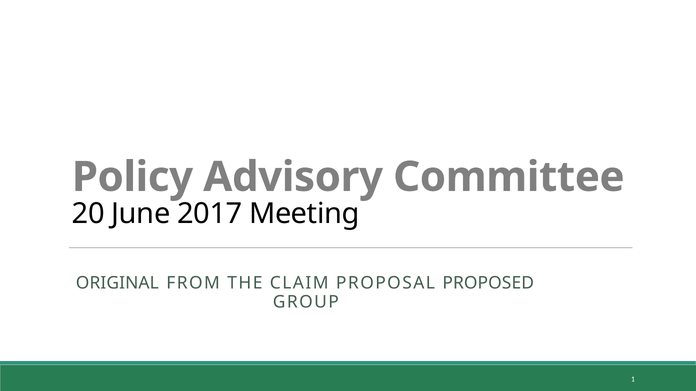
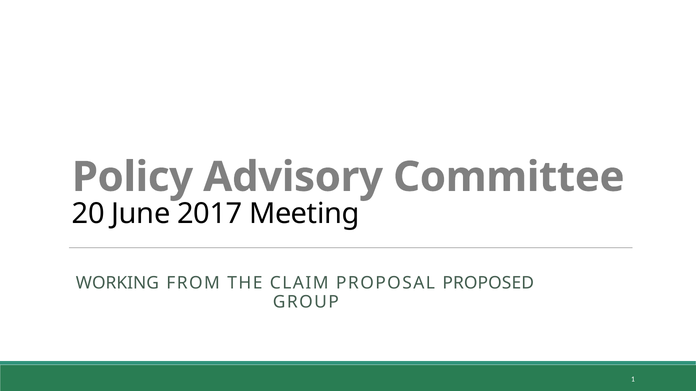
ORIGINAL: ORIGINAL -> WORKING
